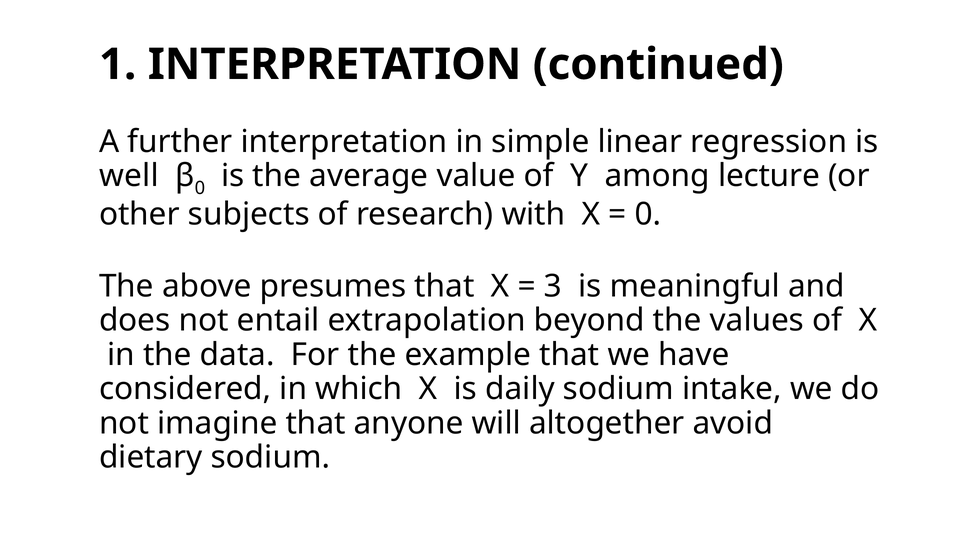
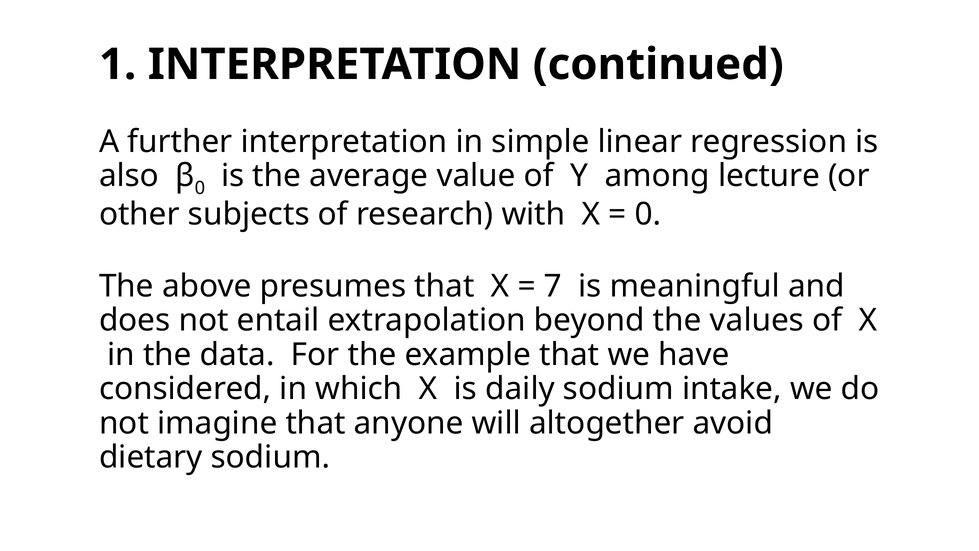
well: well -> also
3: 3 -> 7
